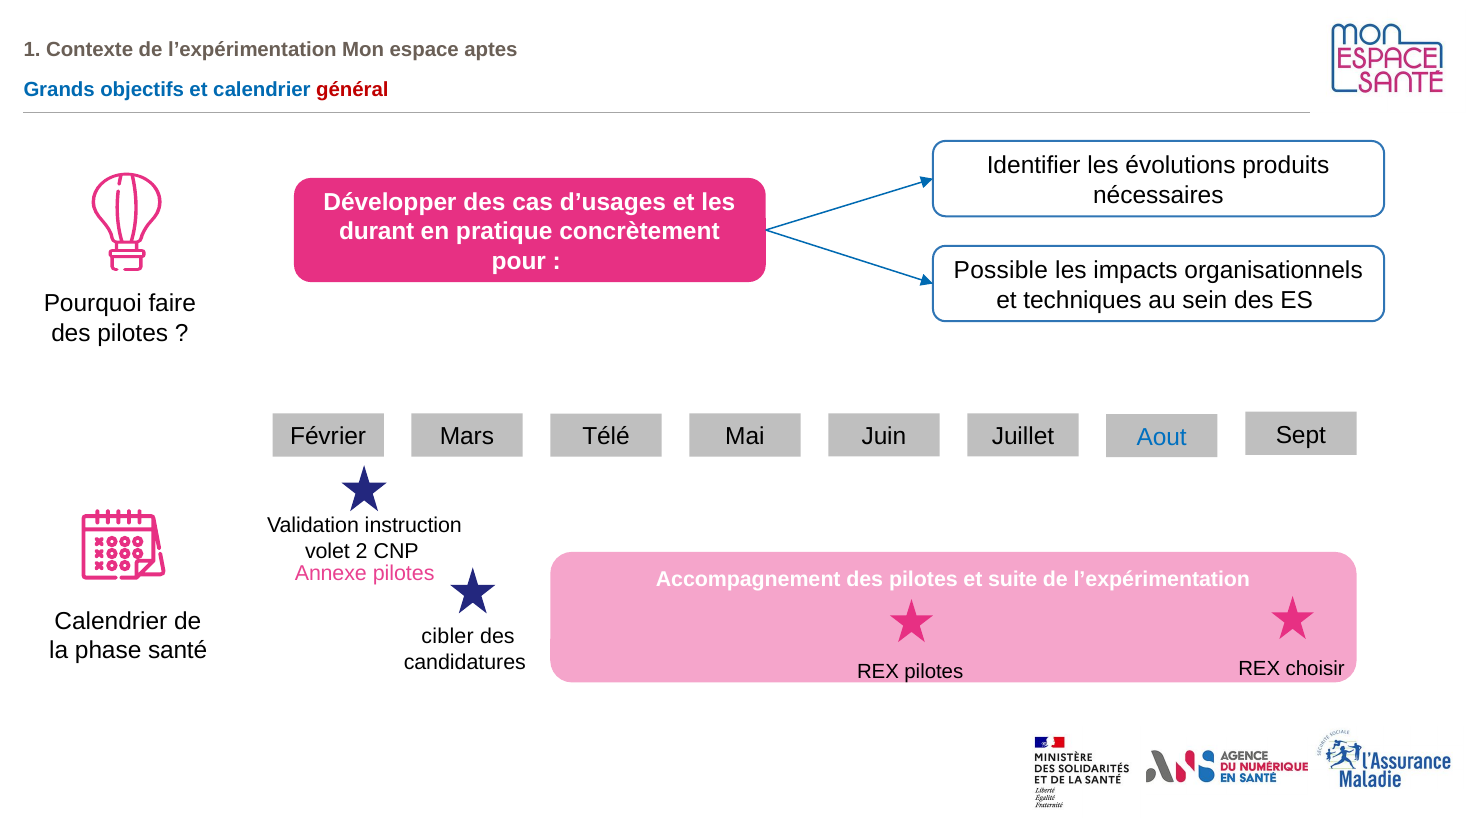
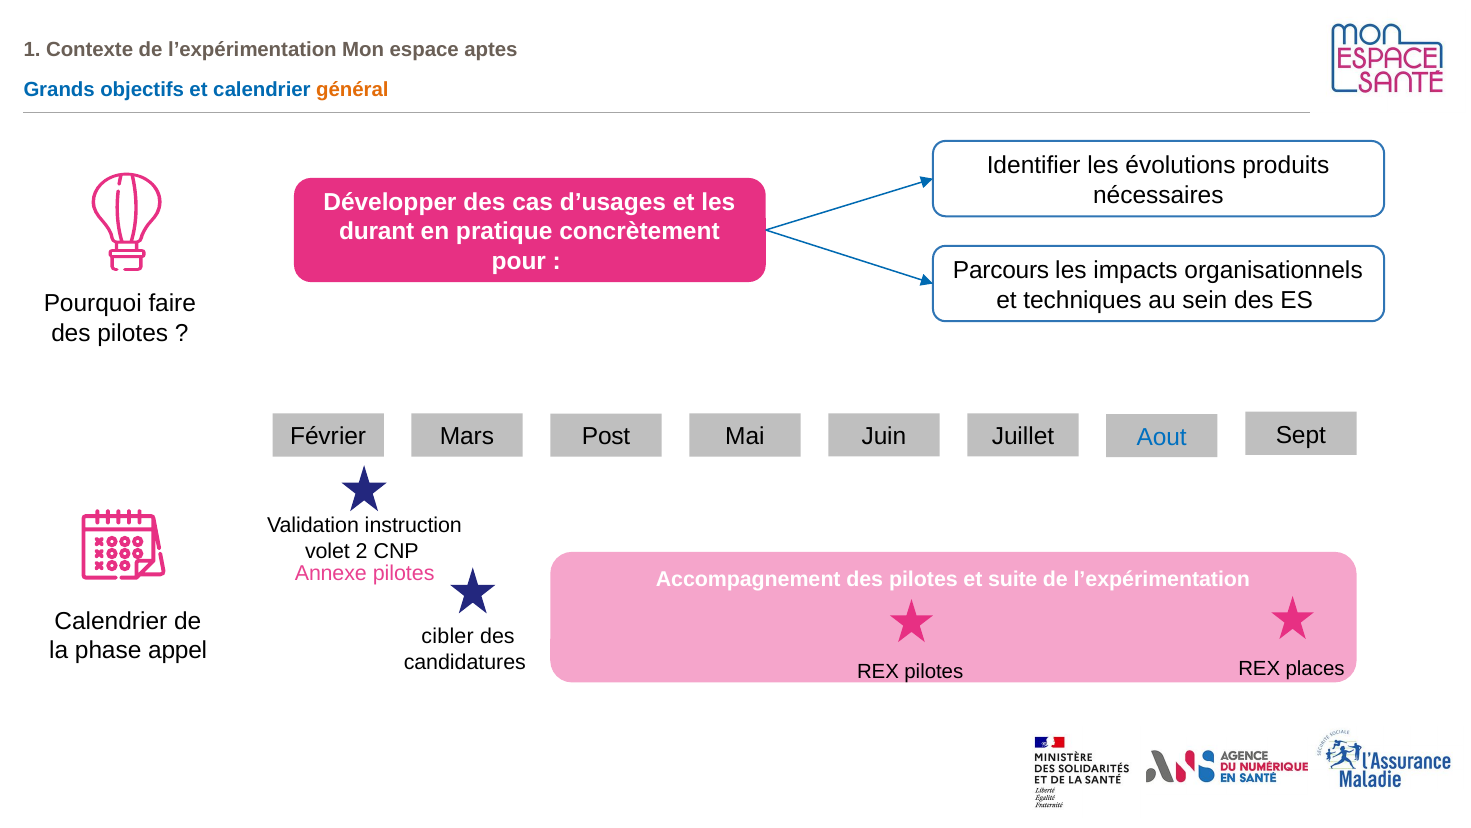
général colour: red -> orange
Possible: Possible -> Parcours
Télé: Télé -> Post
santé: santé -> appel
choisir: choisir -> places
